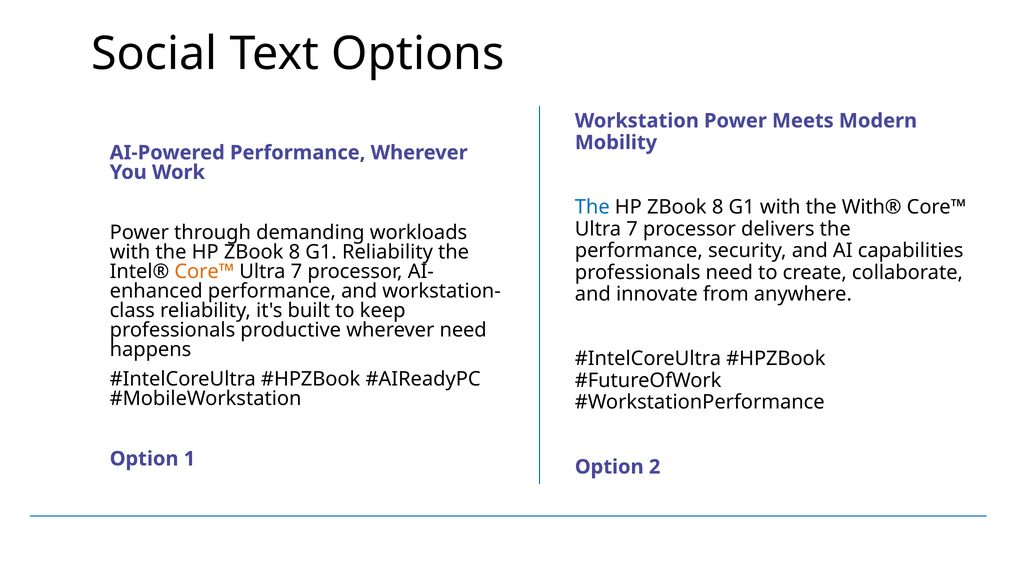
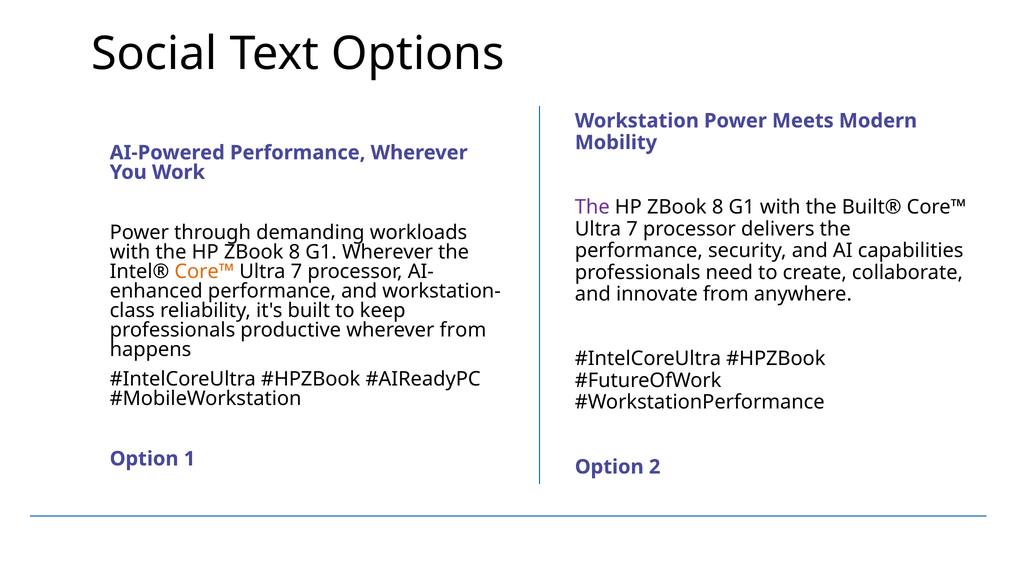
The at (592, 207) colour: blue -> purple
With®: With® -> Built®
G1 Reliability: Reliability -> Wherever
wherever need: need -> from
